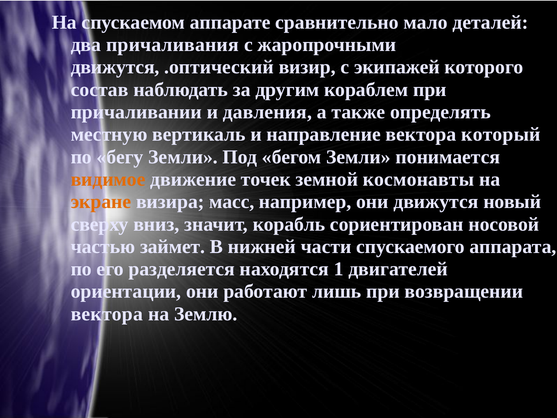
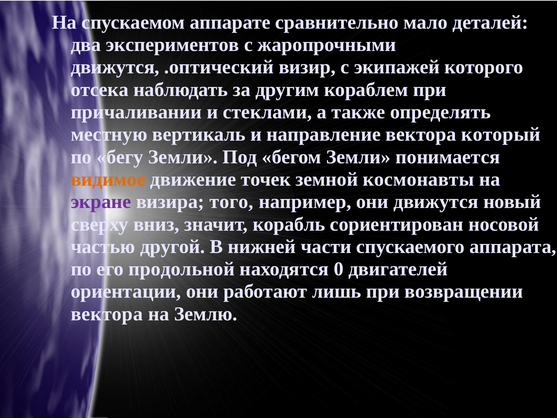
причаливания: причаливания -> экспериментов
состав: состав -> отсека
давления: давления -> стеклами
экране colour: orange -> purple
масс: масс -> того
займет: займет -> другой
разделяется: разделяется -> продольной
1: 1 -> 0
